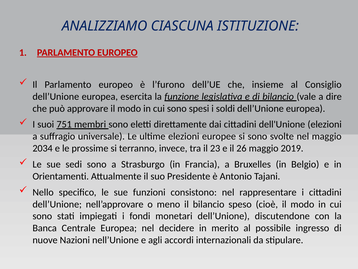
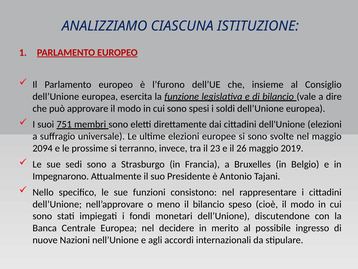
2034: 2034 -> 2094
Orientamenti: Orientamenti -> Impegnarono
